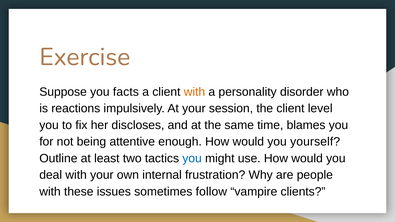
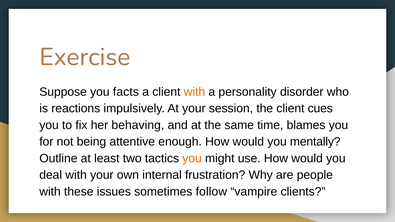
level: level -> cues
discloses: discloses -> behaving
yourself: yourself -> mentally
you at (192, 159) colour: blue -> orange
